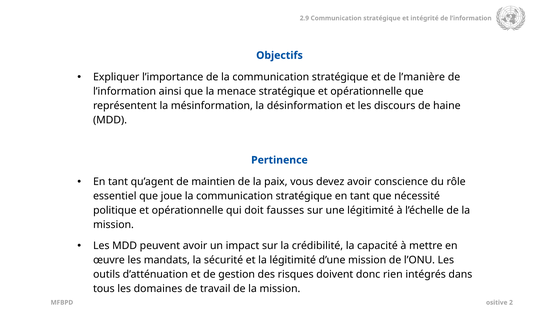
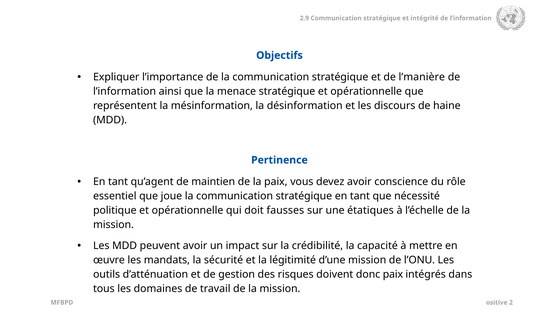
une légitimité: légitimité -> étatiques
donc rien: rien -> paix
